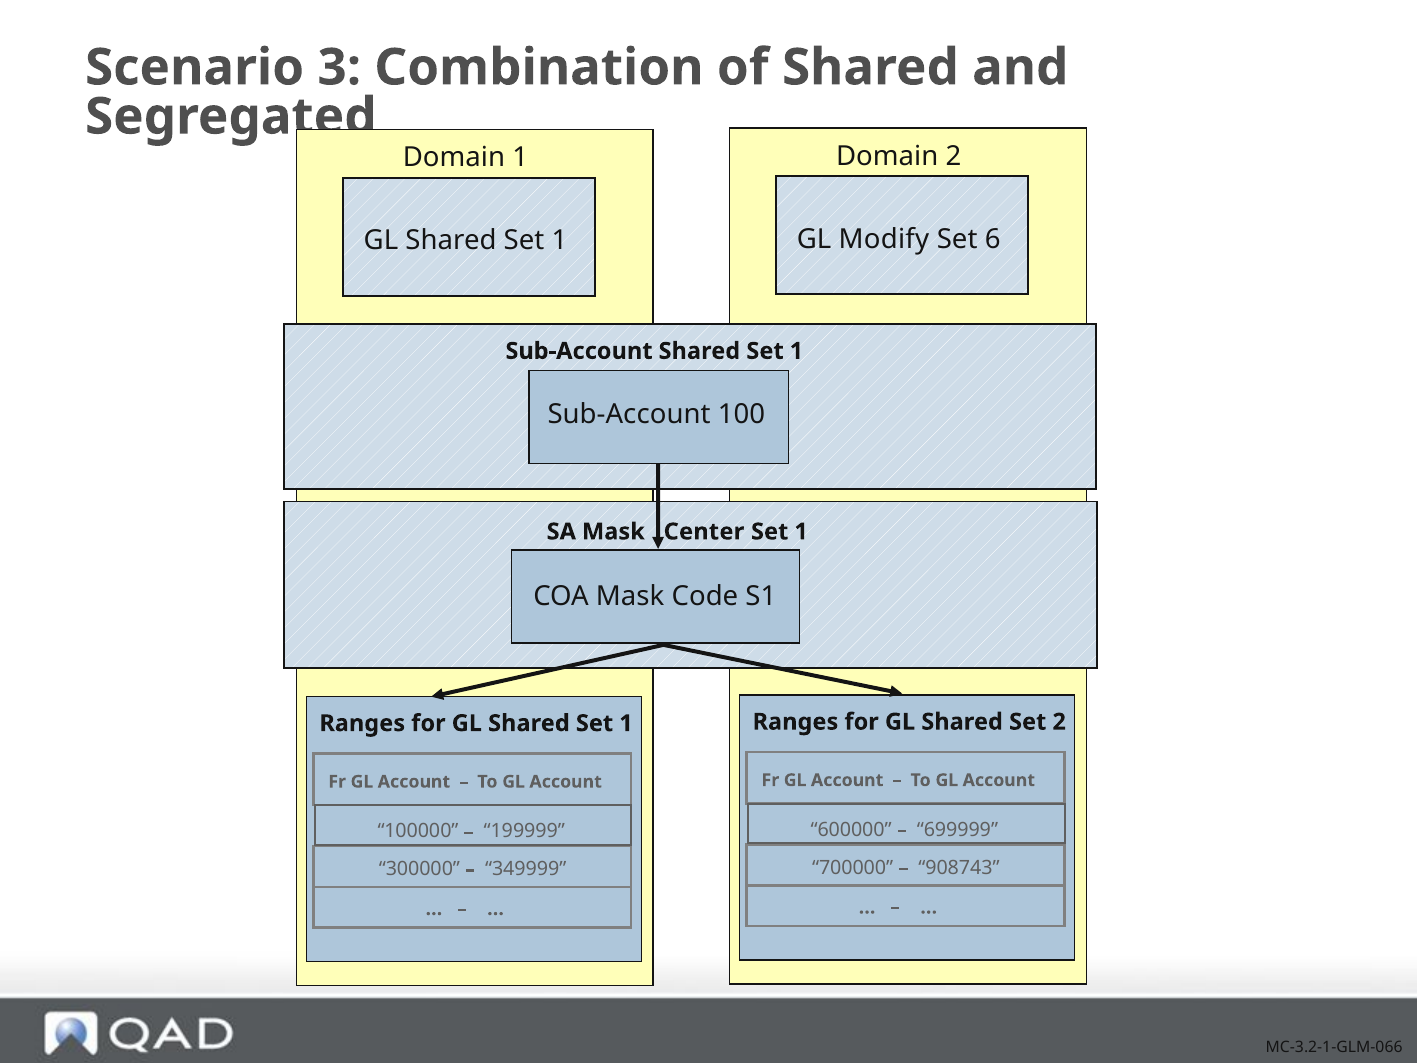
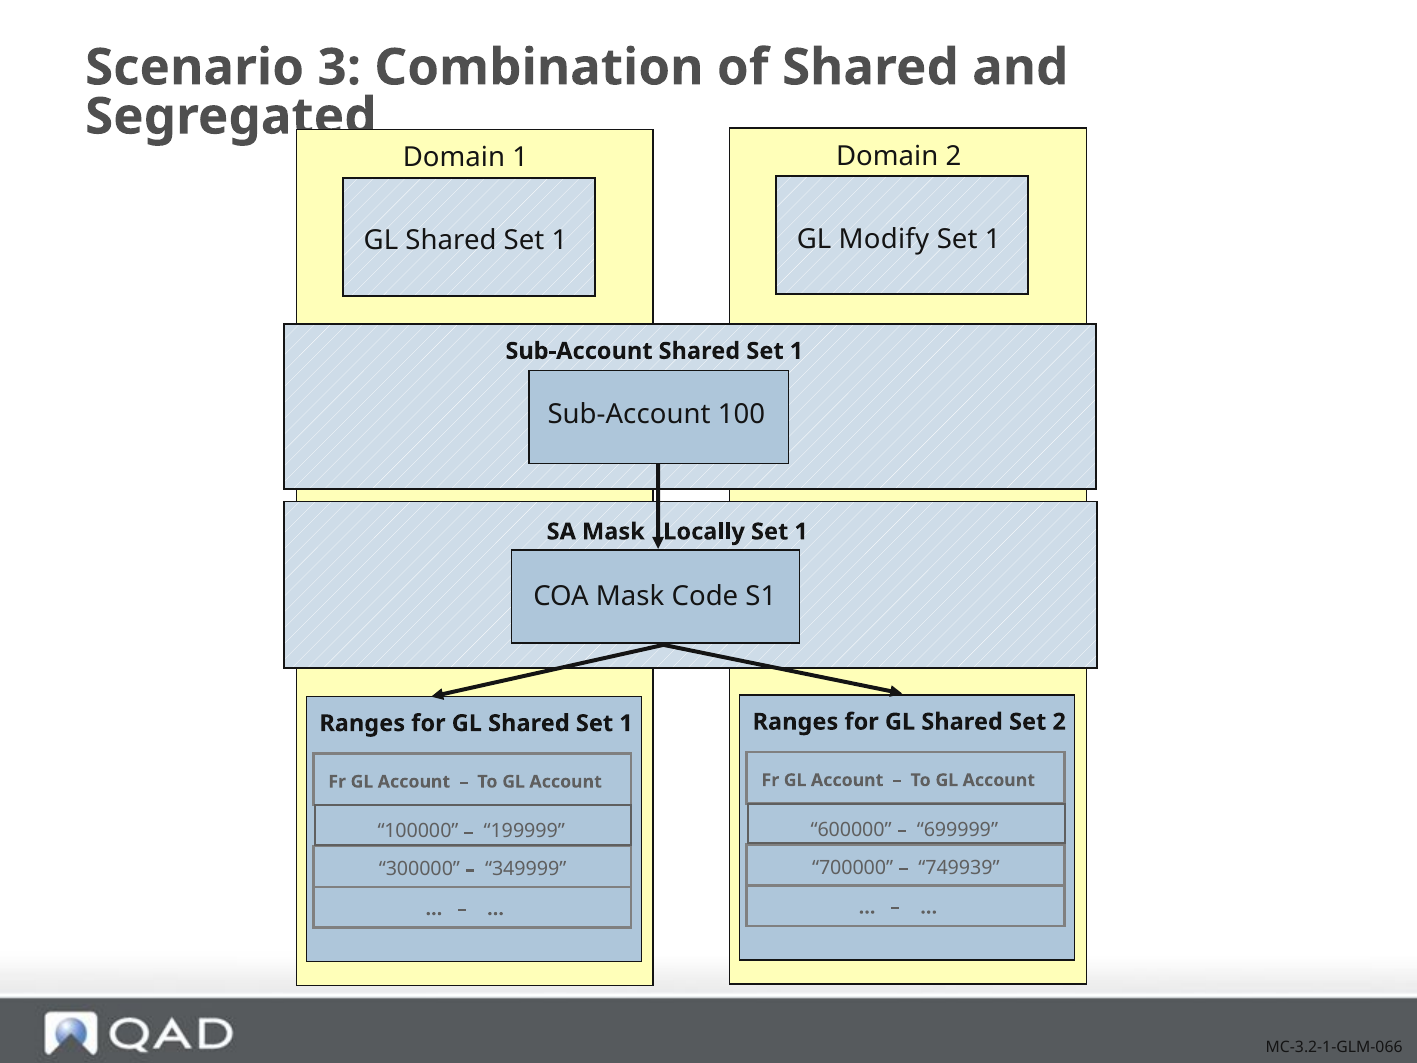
6 at (993, 239): 6 -> 1
Center: Center -> Locally
908743: 908743 -> 749939
